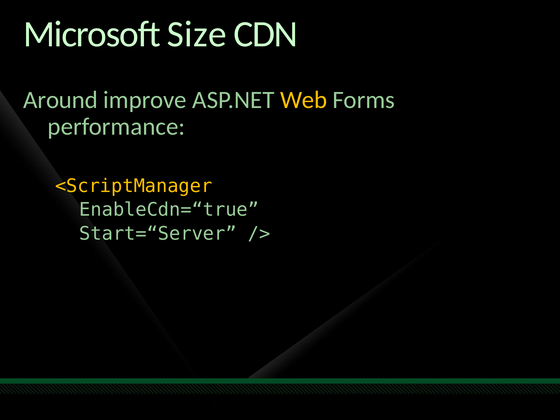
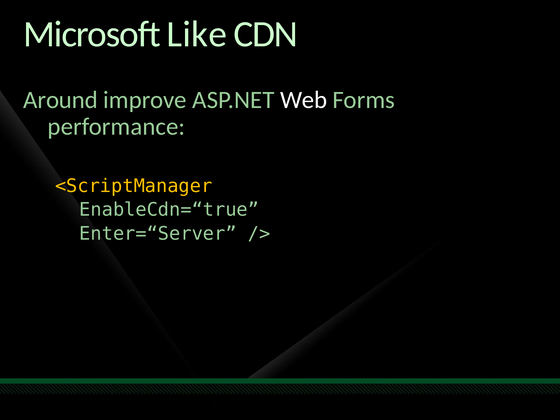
Size: Size -> Like
Web colour: yellow -> white
Start=“Server: Start=“Server -> Enter=“Server
